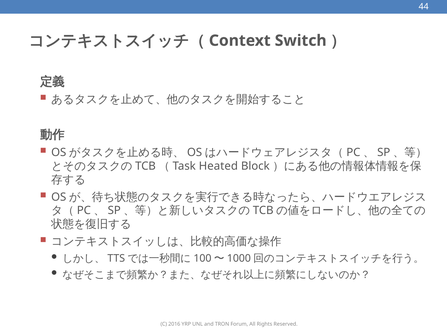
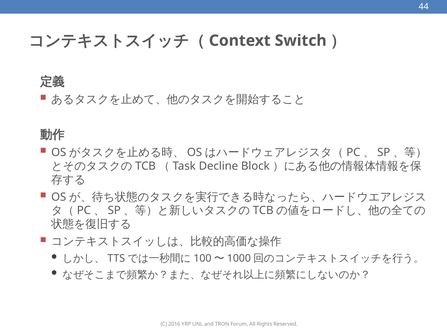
Heated: Heated -> Decline
